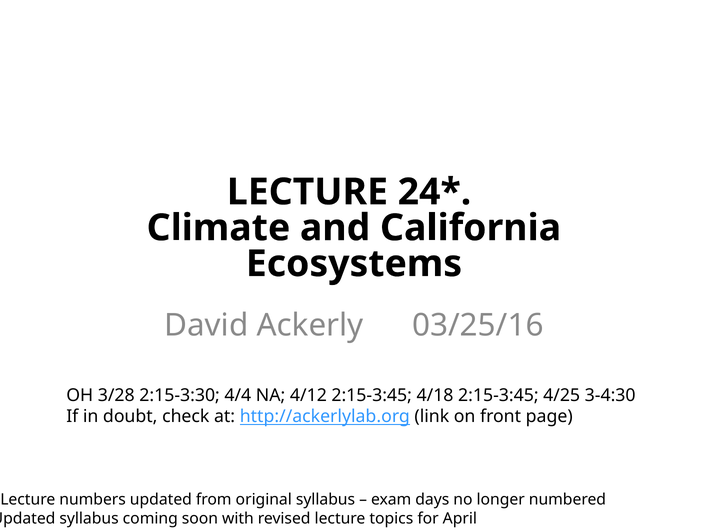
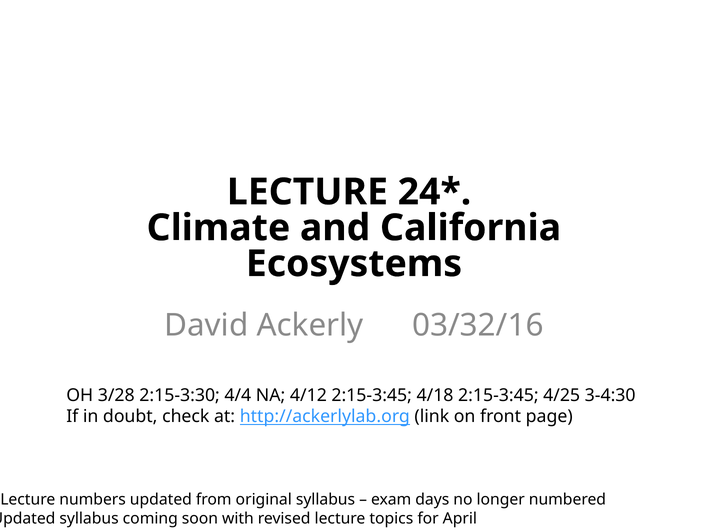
03/25/16: 03/25/16 -> 03/32/16
